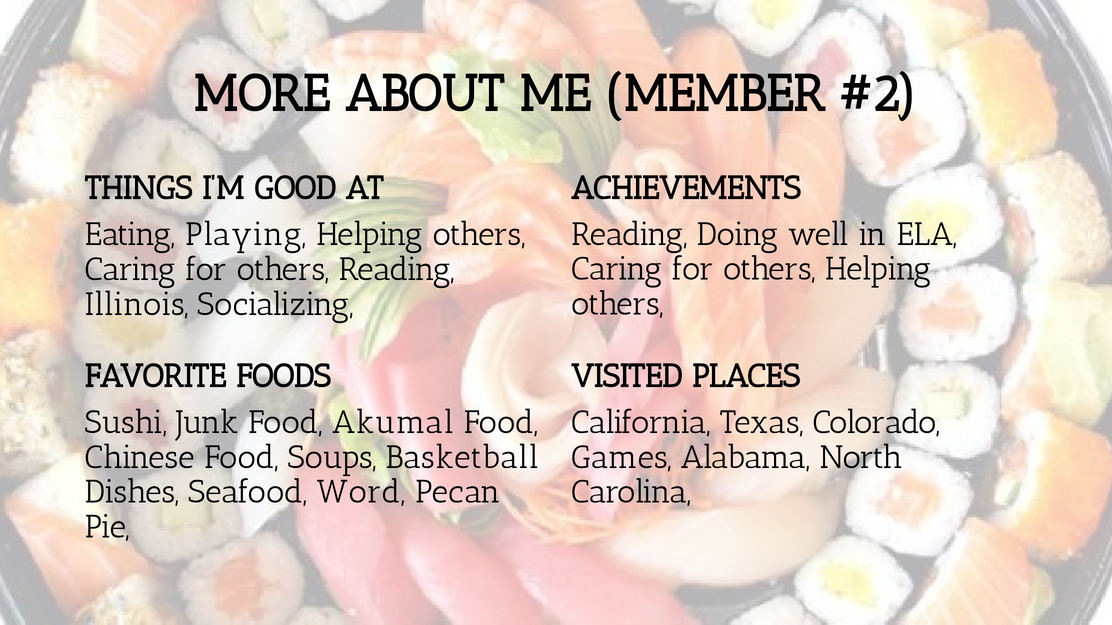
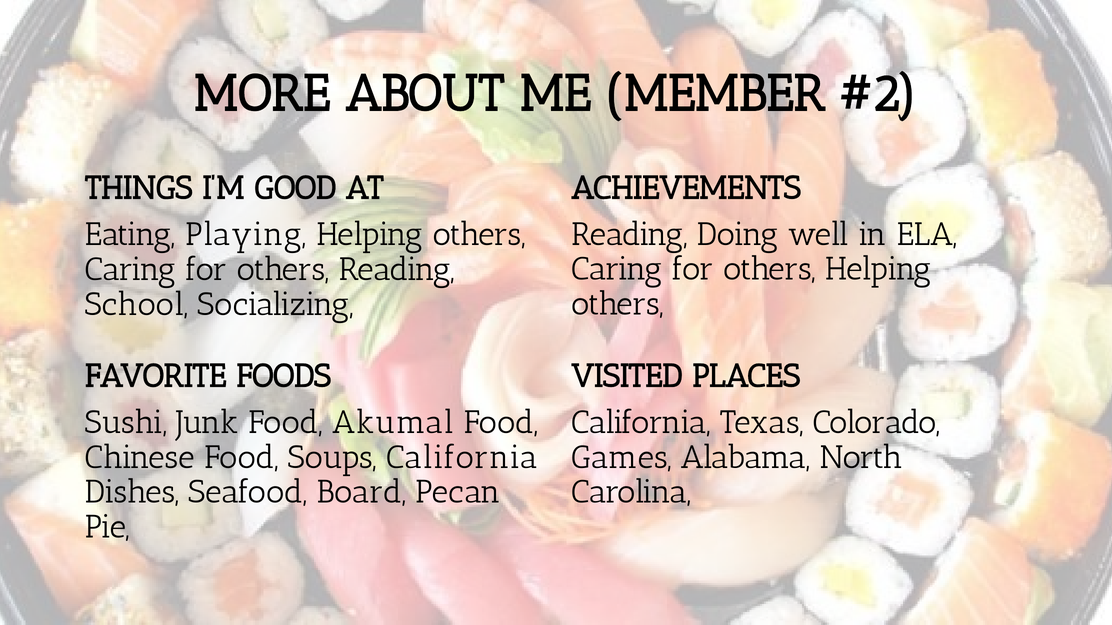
Illinois: Illinois -> School
Soups Basketball: Basketball -> California
Word: Word -> Board
